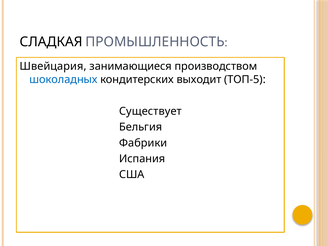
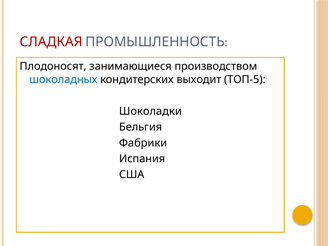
СЛАДКАЯ colour: black -> red
Швейцария: Швейцария -> Плодоносят
Существует: Существует -> Шоколадки
